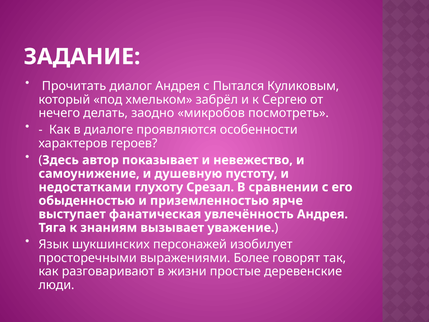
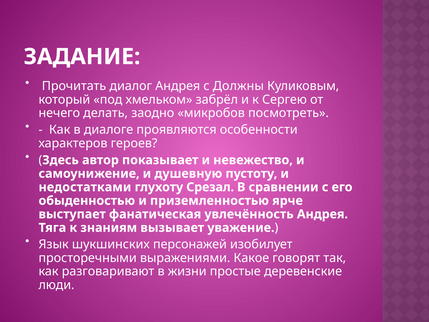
Пытался: Пытался -> Должны
Более: Более -> Какое
